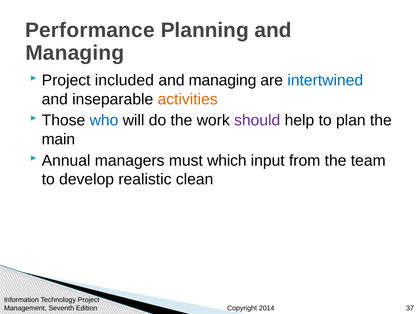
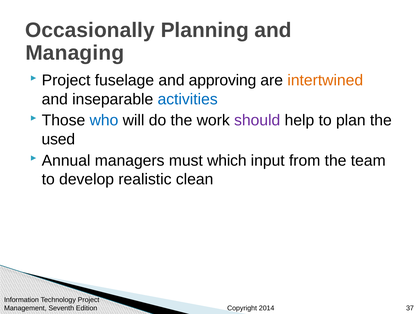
Performance: Performance -> Occasionally
included: included -> fuselage
managing at (223, 80): managing -> approving
intertwined colour: blue -> orange
activities colour: orange -> blue
main: main -> used
